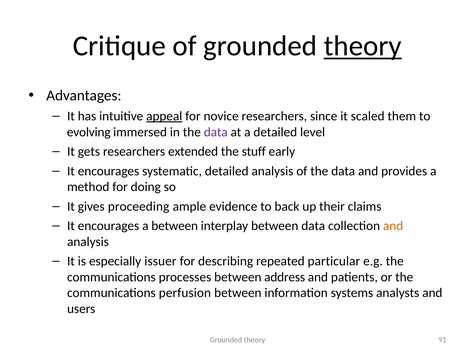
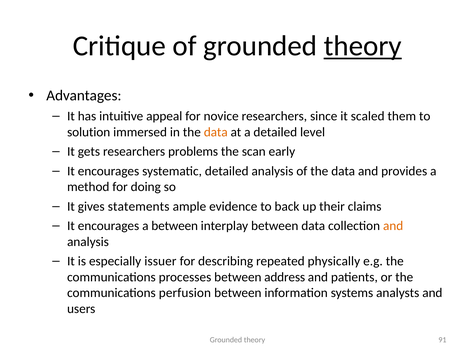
appeal underline: present -> none
evolving: evolving -> solution
data at (216, 132) colour: purple -> orange
extended: extended -> problems
stuff: stuff -> scan
proceeding: proceeding -> statements
particular: particular -> physically
